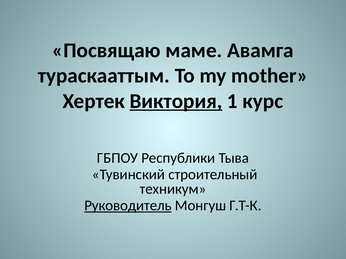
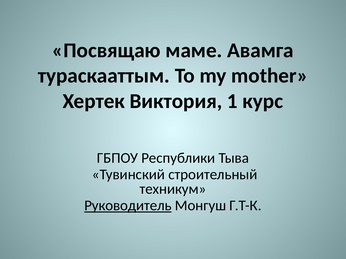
Виктория underline: present -> none
